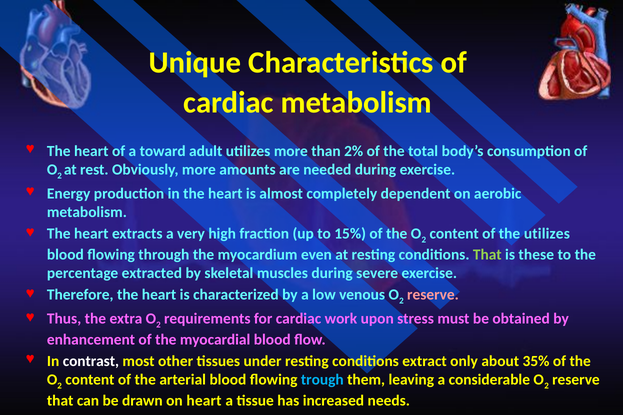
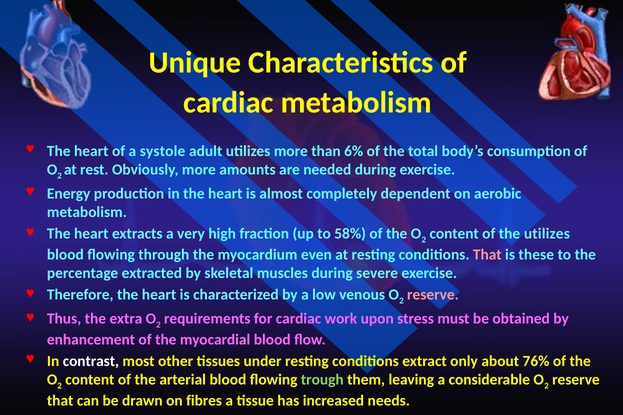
toward: toward -> systole
2%: 2% -> 6%
15%: 15% -> 58%
That at (487, 255) colour: light green -> pink
35%: 35% -> 76%
trough colour: light blue -> light green
on heart: heart -> fibres
